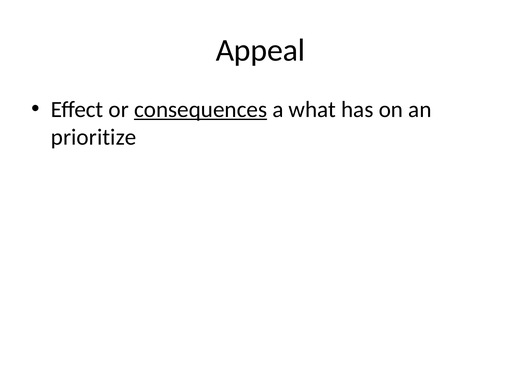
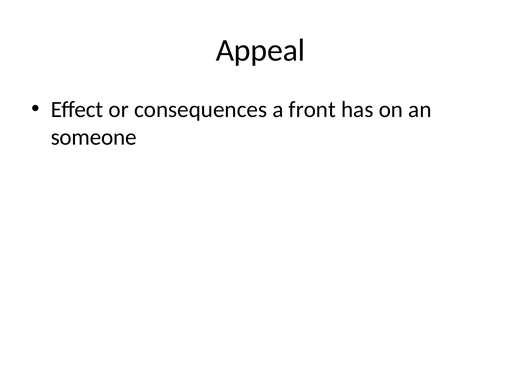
consequences underline: present -> none
what: what -> front
prioritize: prioritize -> someone
